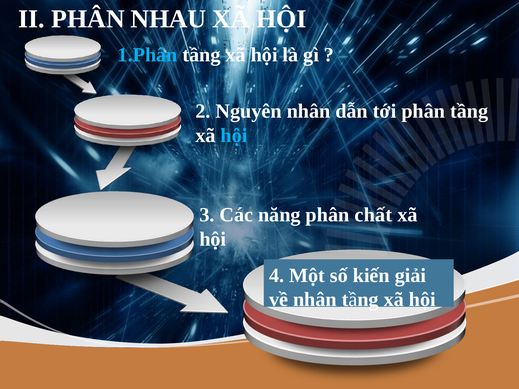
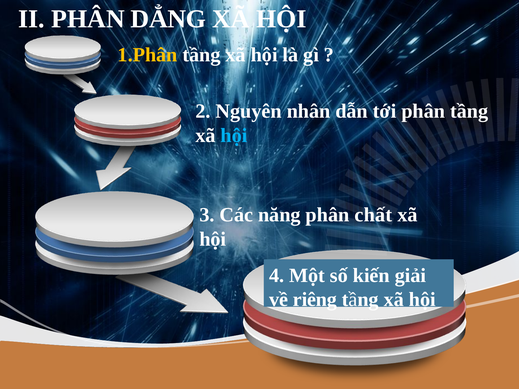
NHAU: NHAU -> DẲNG
1.Phân colour: light blue -> yellow
về nhân: nhân -> riêng
